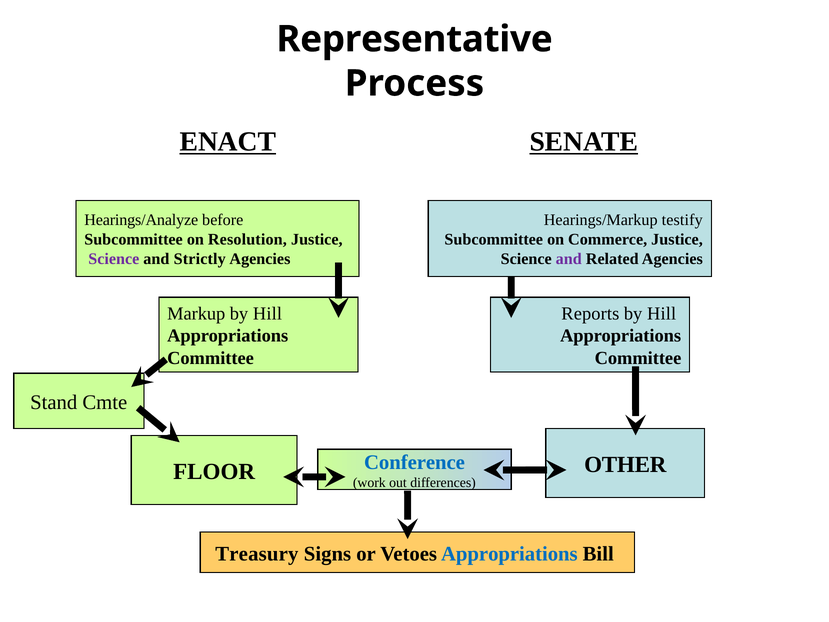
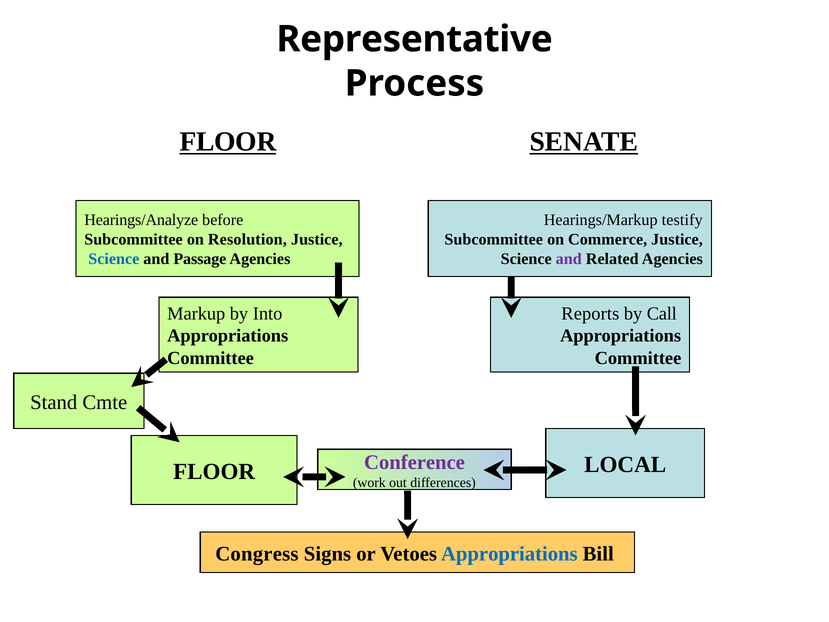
ENACT at (228, 142): ENACT -> FLOOR
Science at (114, 259) colour: purple -> blue
Strictly: Strictly -> Passage
Markup by Hill: Hill -> Into
Hill at (662, 314): Hill -> Call
Conference colour: blue -> purple
OTHER: OTHER -> LOCAL
Treasury: Treasury -> Congress
